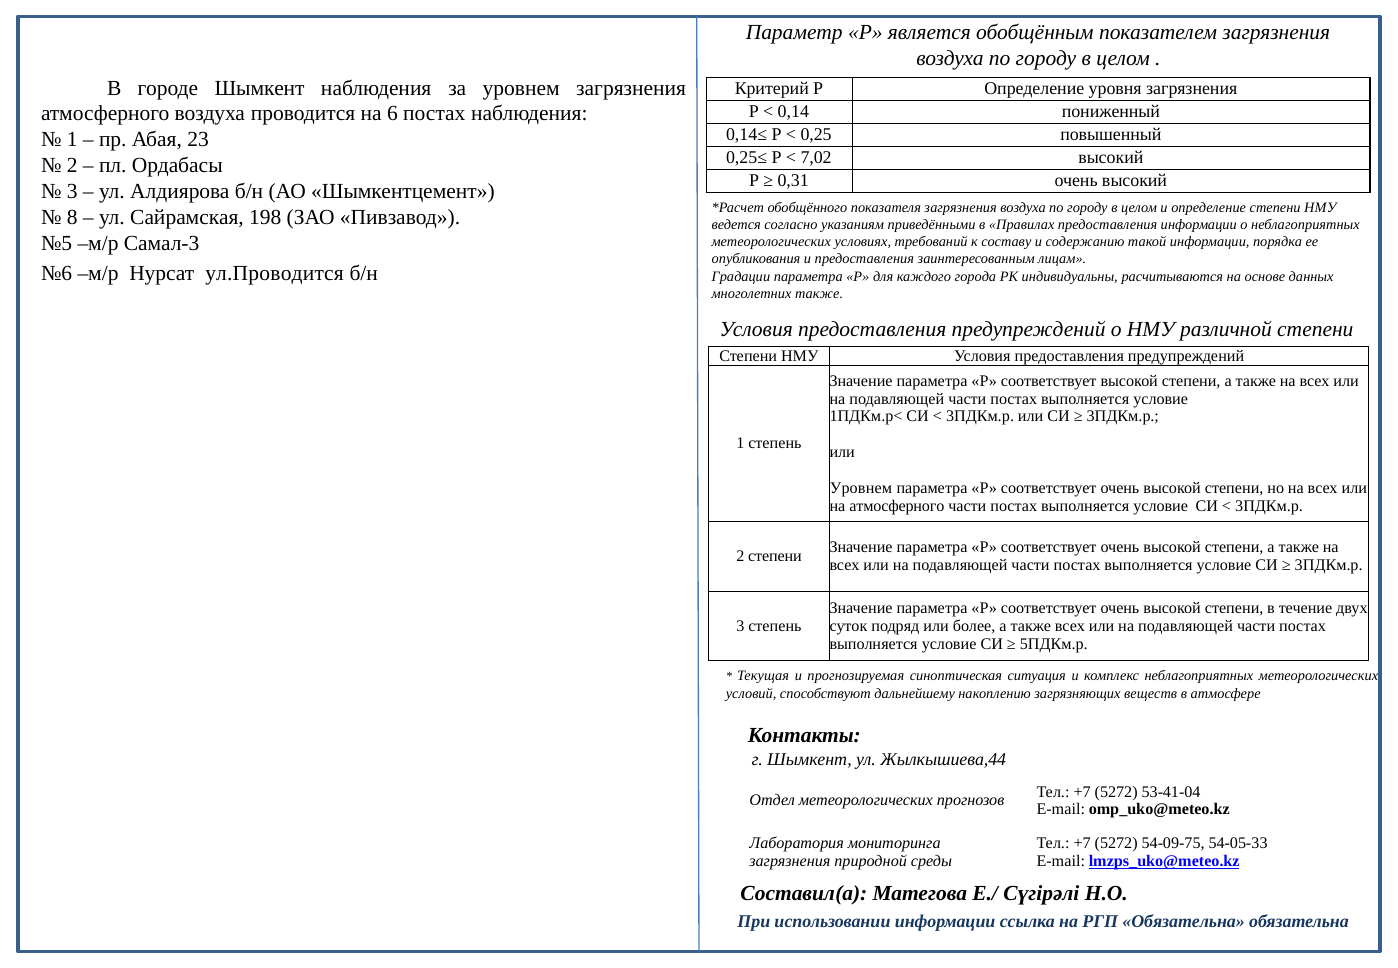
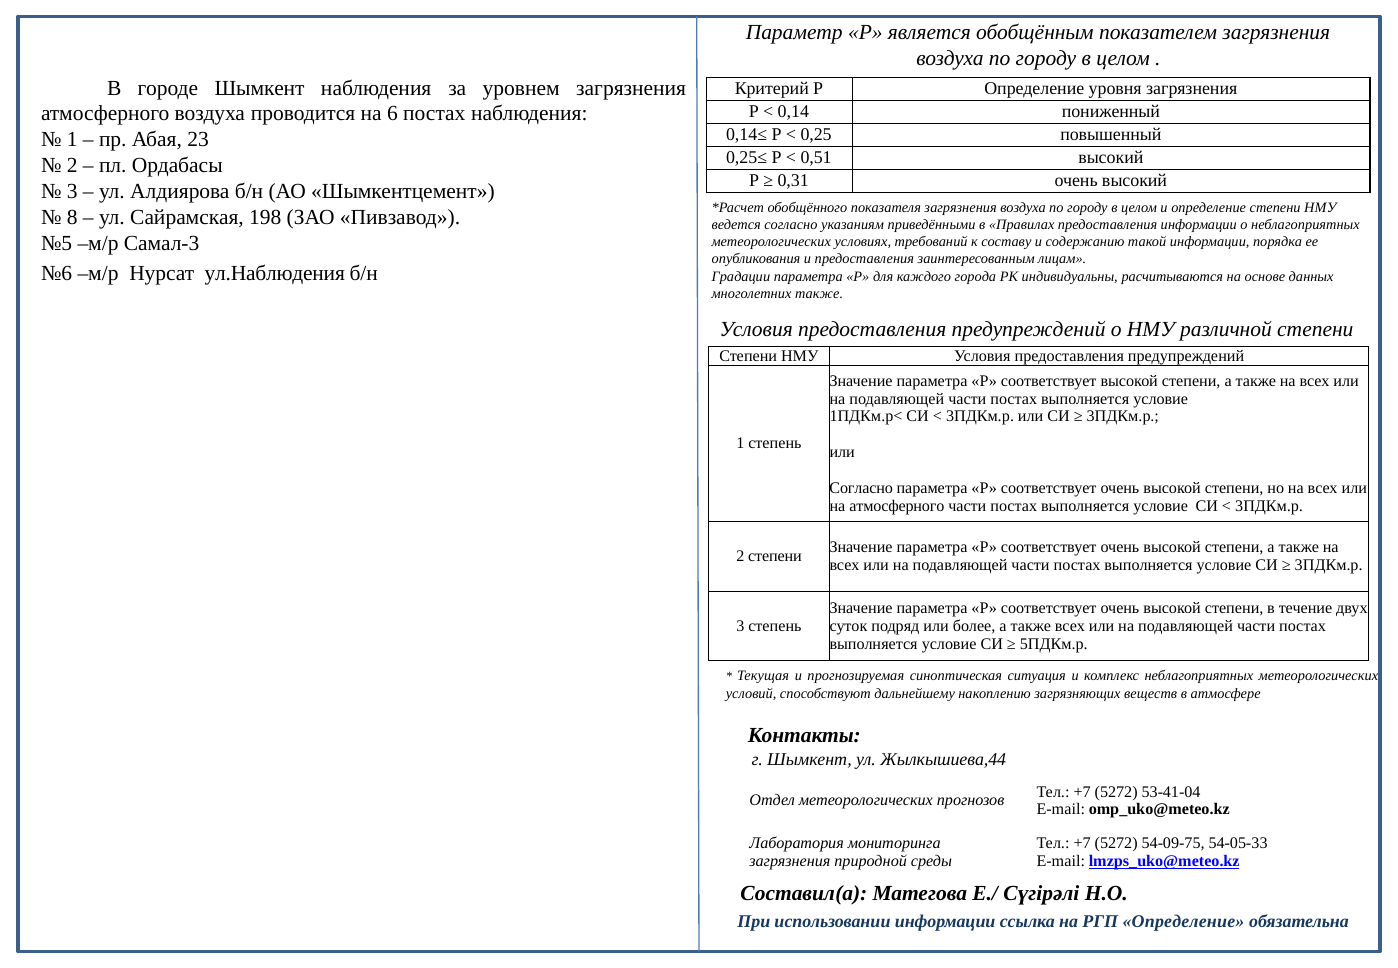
7,02: 7,02 -> 0,51
ул.Проводится: ул.Проводится -> ул.Наблюдения
Уровнем at (861, 488): Уровнем -> Согласно
РГП Обязательна: Обязательна -> Определение
